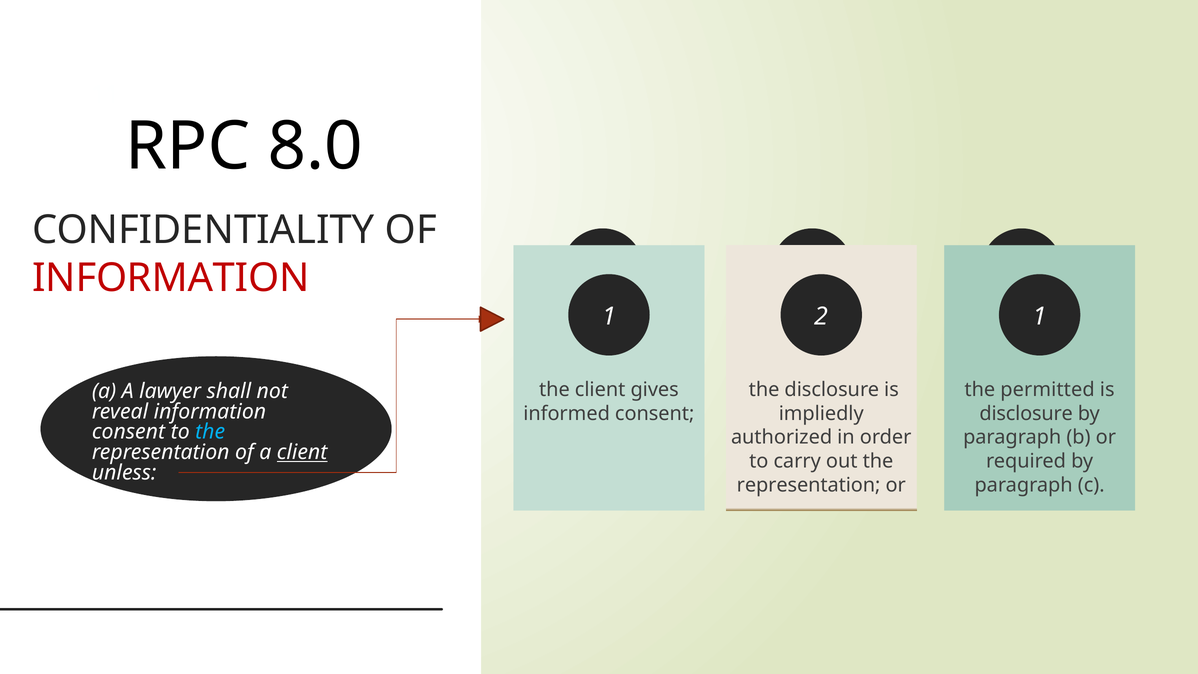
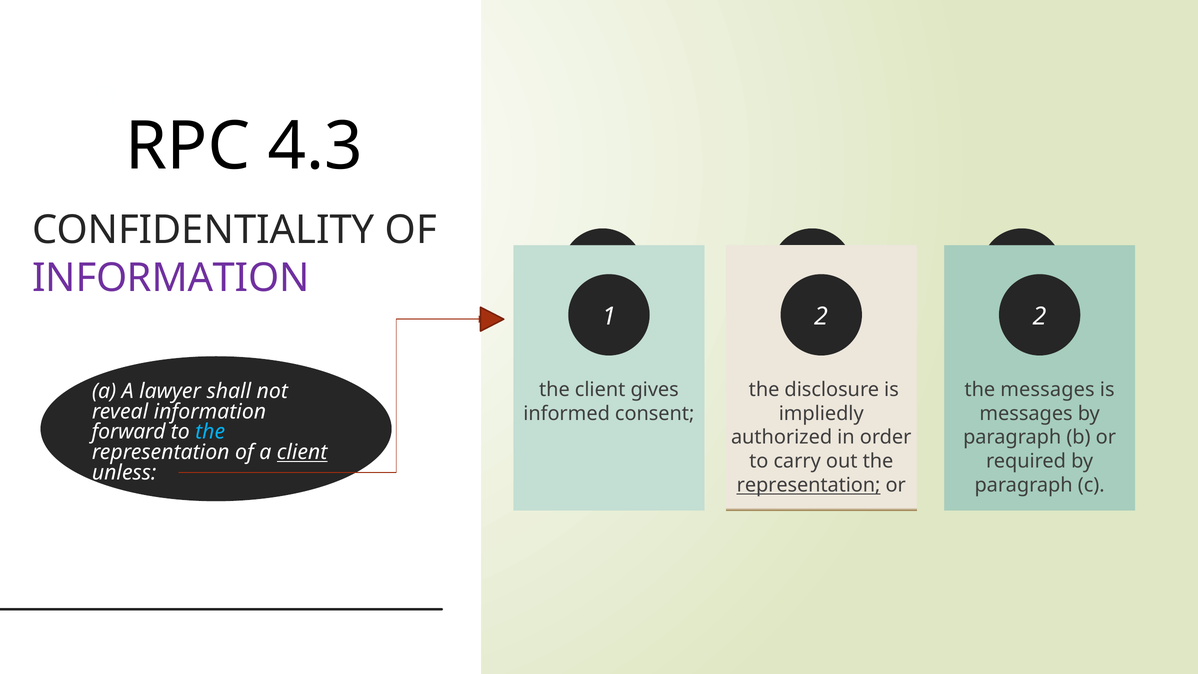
8.0: 8.0 -> 4.3
INFORMATION at (171, 278) colour: red -> purple
2 1: 1 -> 2
the permitted: permitted -> messages
disclosure at (1026, 413): disclosure -> messages
consent at (129, 432): consent -> forward
representation at (809, 485) underline: none -> present
